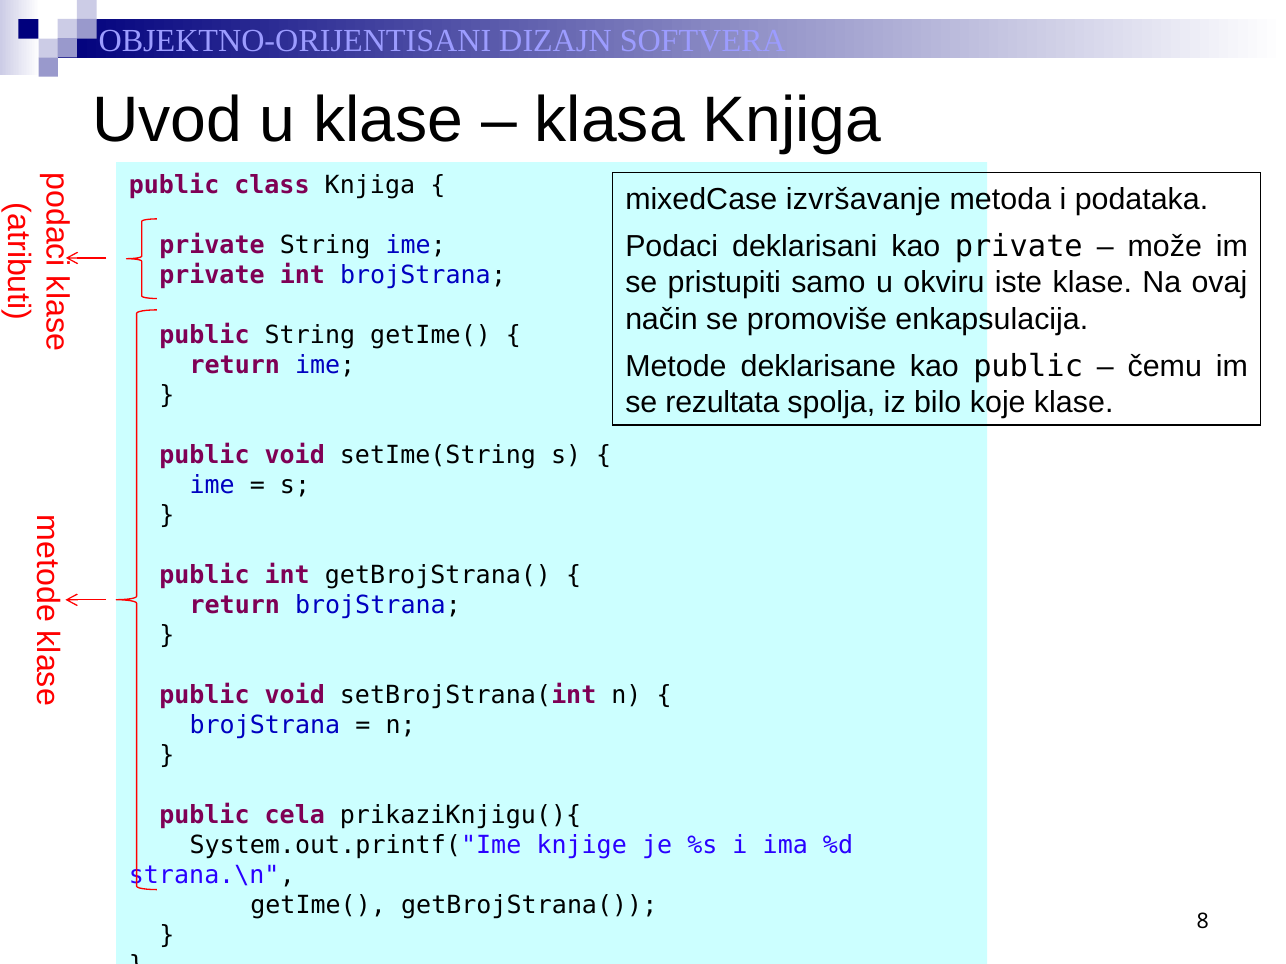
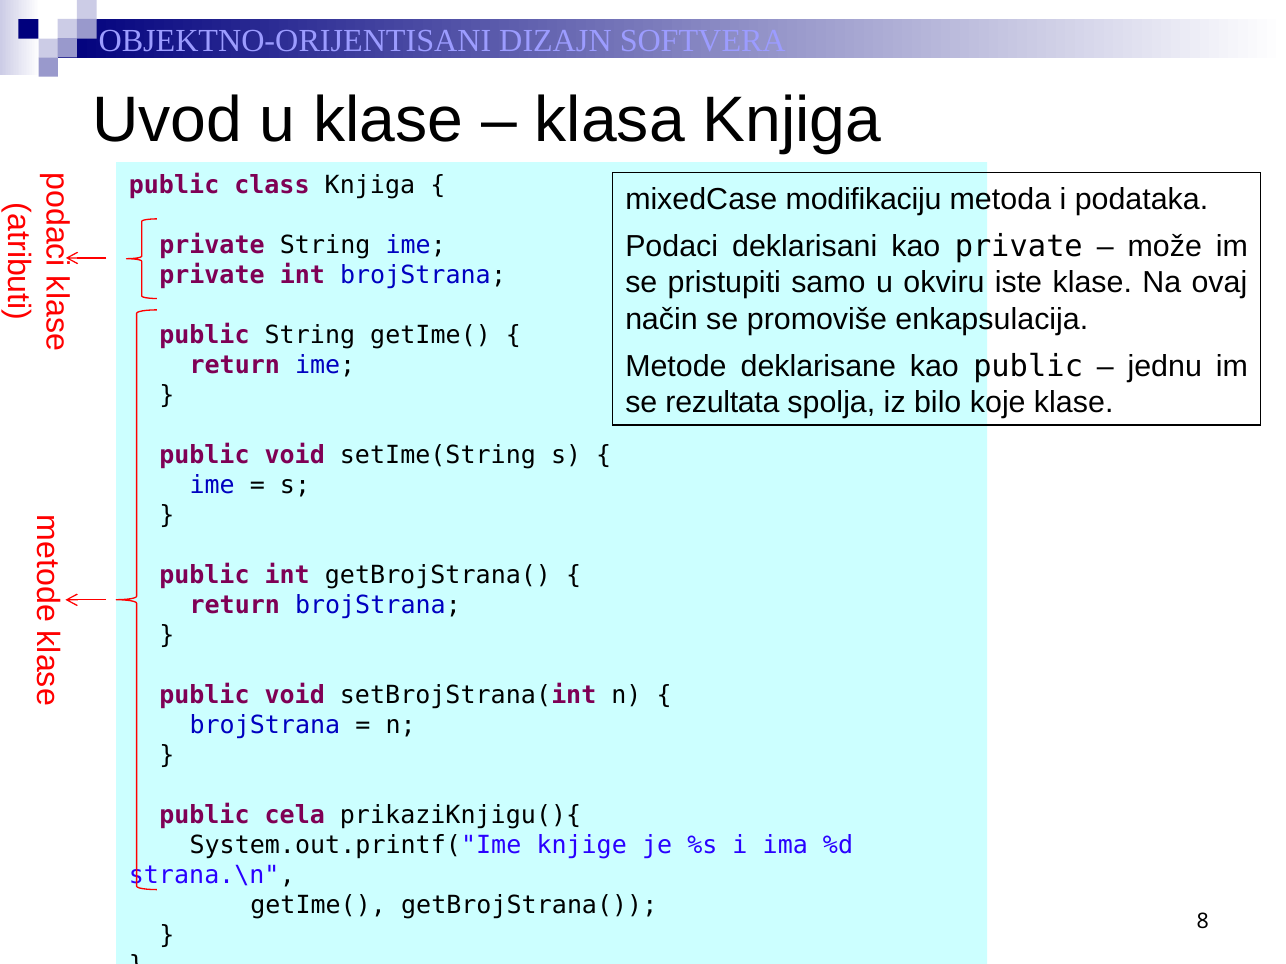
izvršavanje: izvršavanje -> modifikaciju
čemu: čemu -> jednu
